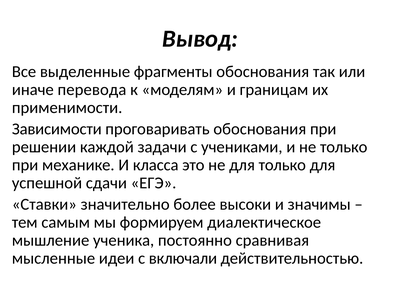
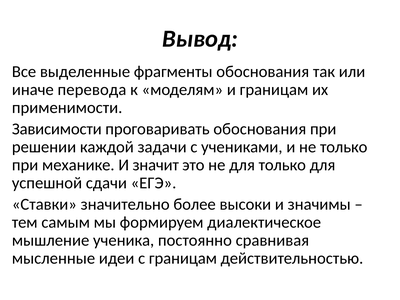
класса: класса -> значит
с включали: включали -> границам
